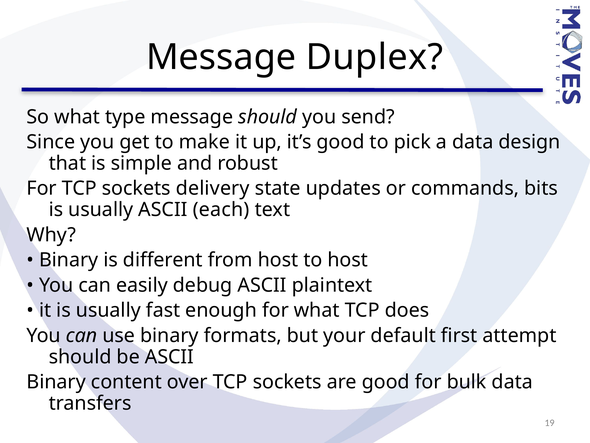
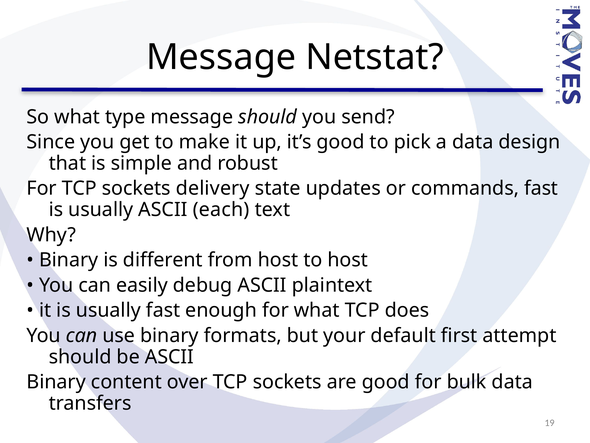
Duplex: Duplex -> Netstat
commands bits: bits -> fast
